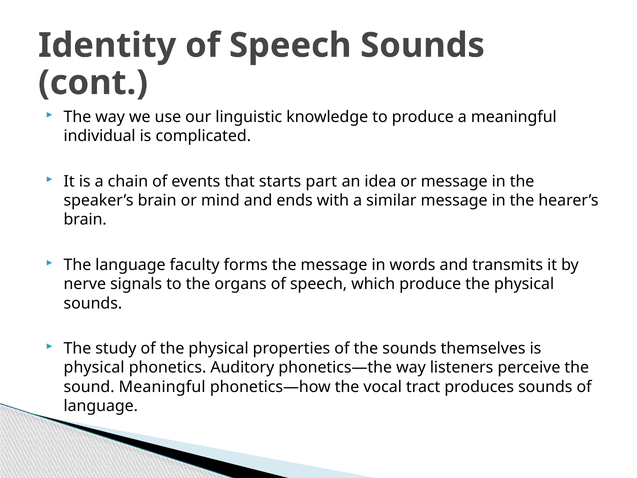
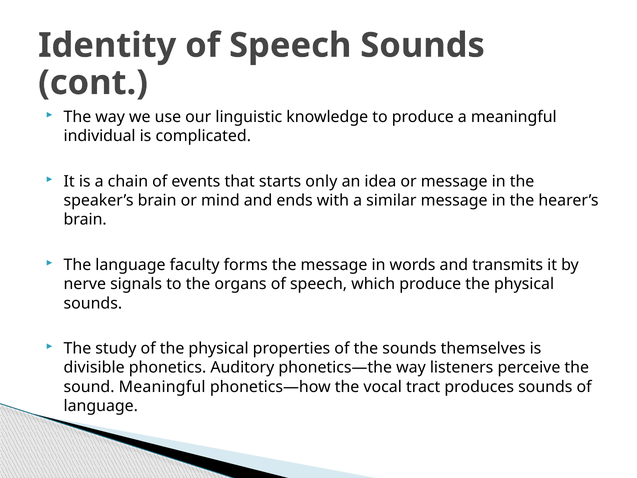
part: part -> only
physical at (94, 368): physical -> divisible
